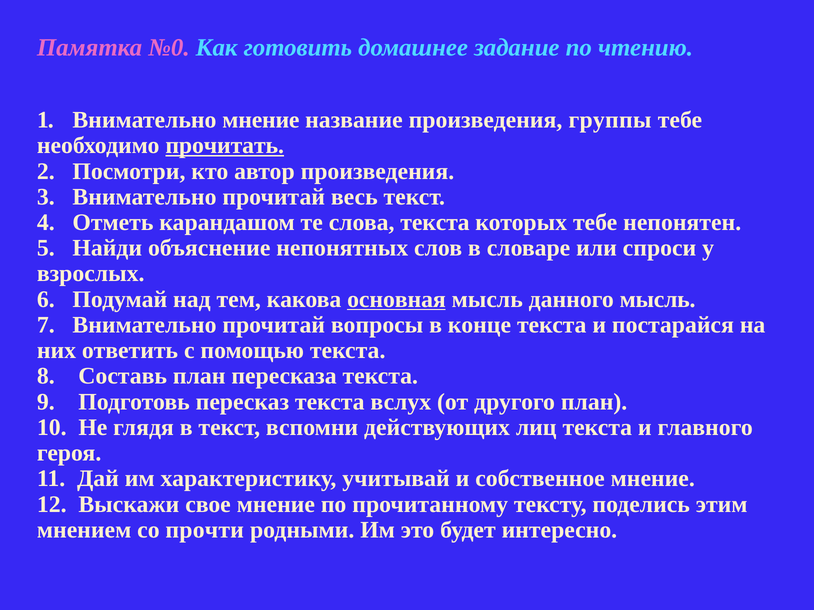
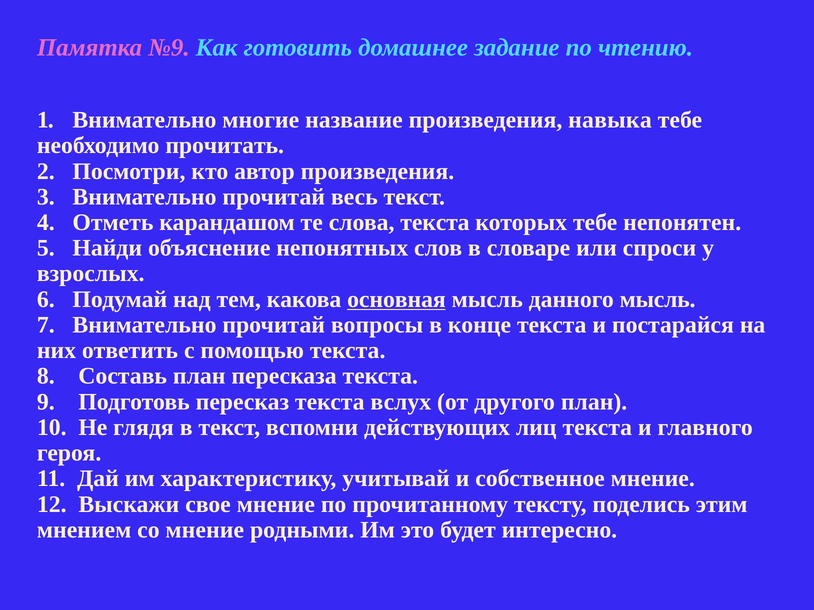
№0: №0 -> №9
Внимательно мнение: мнение -> многие
группы: группы -> навыка
прочитать underline: present -> none
со прочти: прочти -> мнение
